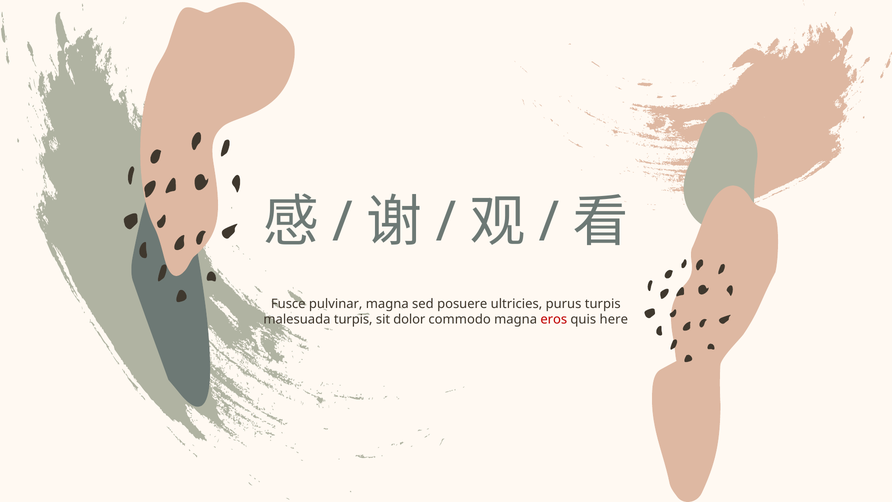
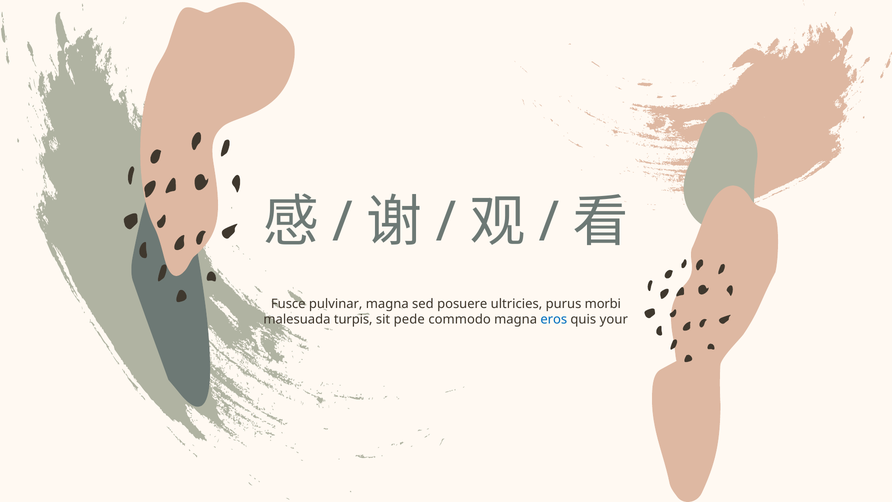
purus turpis: turpis -> morbi
dolor: dolor -> pede
eros colour: red -> blue
here: here -> your
